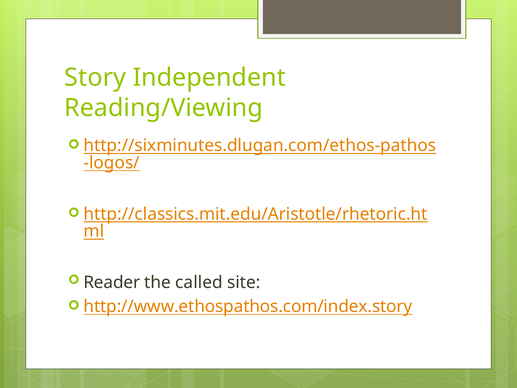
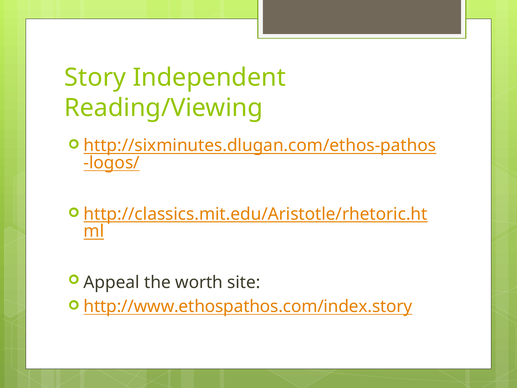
Reader: Reader -> Appeal
called: called -> worth
